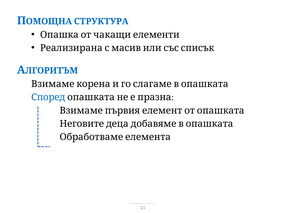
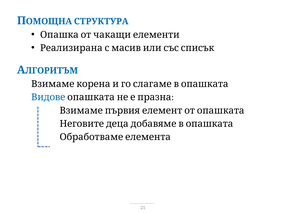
Според: Според -> Видове
